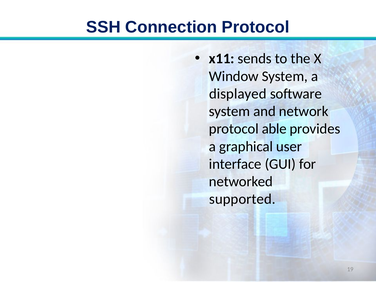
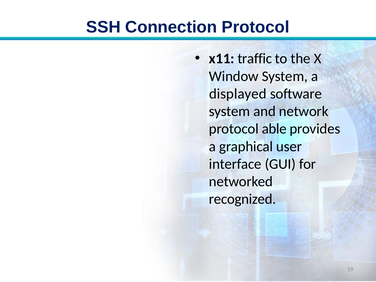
sends: sends -> traffic
supported: supported -> recognized
